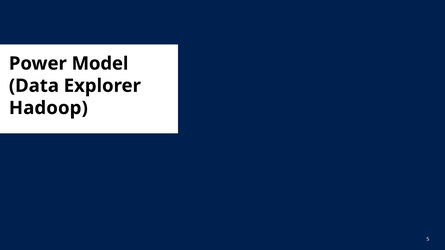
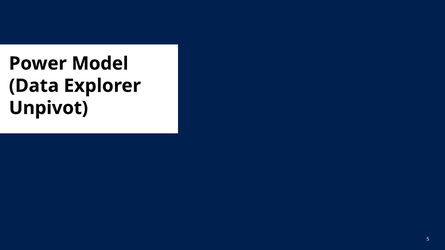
Hadoop: Hadoop -> Unpivot
